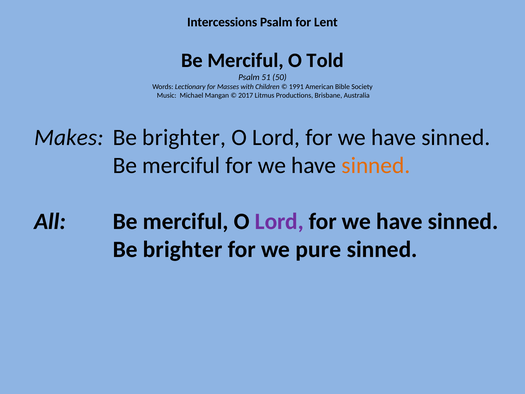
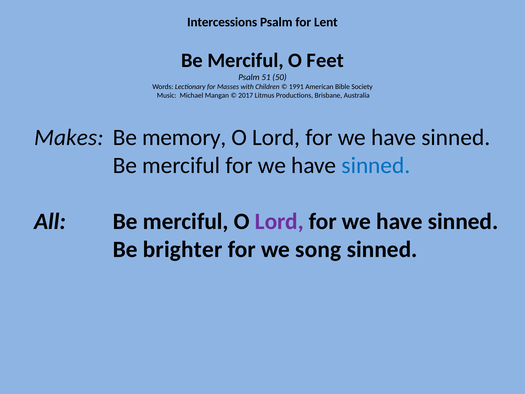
Told: Told -> Feet
brighter at (184, 137): brighter -> memory
sinned at (376, 165) colour: orange -> blue
pure: pure -> song
